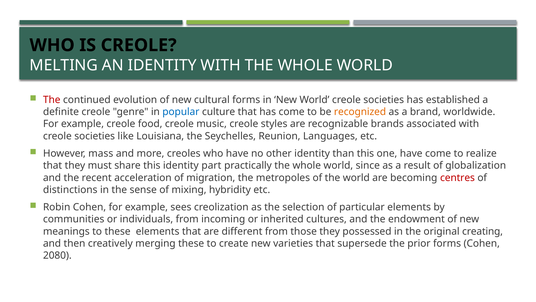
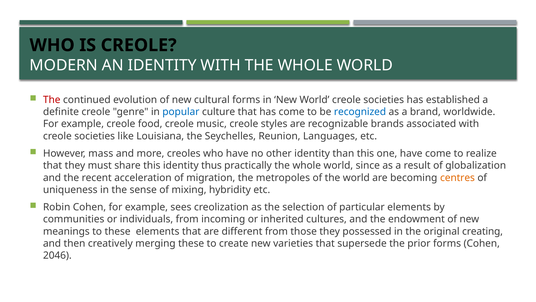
MELTING: MELTING -> MODERN
recognized colour: orange -> blue
part: part -> thus
centres colour: red -> orange
distinctions: distinctions -> uniqueness
2080: 2080 -> 2046
